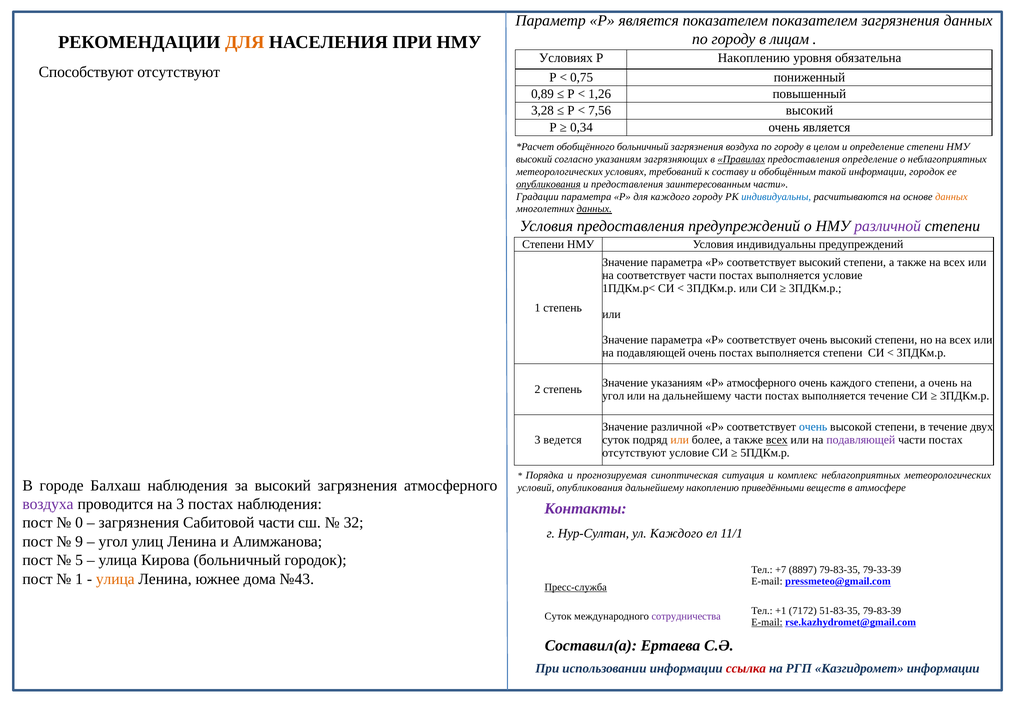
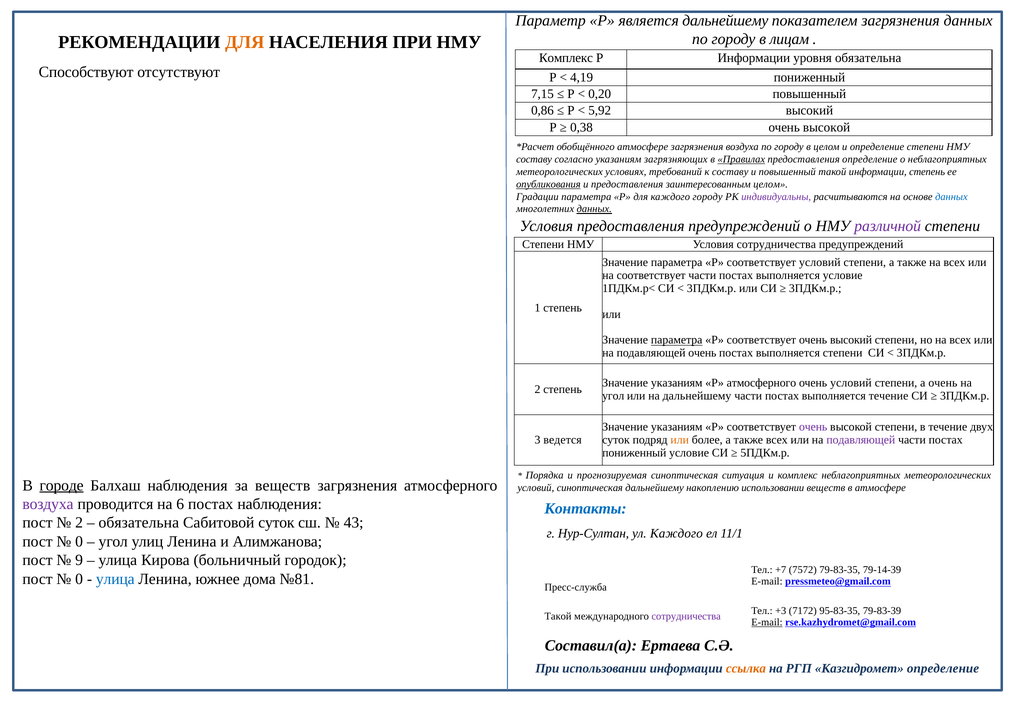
является показателем: показателем -> дальнейшему
Условиях at (566, 58): Условиях -> Комплекс
Р Накоплению: Накоплению -> Информации
0,75: 0,75 -> 4,19
0,89: 0,89 -> 7,15
1,26: 1,26 -> 0,20
3,28: 3,28 -> 0,86
7,56: 7,56 -> 5,92
0,34: 0,34 -> 0,38
является at (827, 128): является -> высокой
обобщённого больничный: больничный -> атмосфере
высокий at (534, 159): высокий -> составу
и обобщённым: обобщённым -> повышенный
информации городок: городок -> степень
заинтересованным части: части -> целом
индивидуальны at (776, 197) colour: blue -> purple
данных at (951, 197) colour: orange -> blue
Условия индивидуальны: индивидуальны -> сотрудничества
соответствует высокий: высокий -> условий
параметра at (677, 340) underline: none -> present
очень каждого: каждого -> условий
различной at (677, 428): различной -> указаниям
очень at (813, 428) colour: blue -> purple
всех at (777, 440) underline: present -> none
отсутствуют at (634, 453): отсутствуют -> пониженный
городе underline: none -> present
за высокий: высокий -> веществ
условий опубликования: опубликования -> синоптическая
накоплению приведёнными: приведёнными -> использовании
на 3: 3 -> 6
Контакты colour: purple -> blue
0 at (79, 523): 0 -> 2
загрязнения at (139, 523): загрязнения -> обязательна
Сабитовой части: части -> суток
32: 32 -> 43
9 at (79, 542): 9 -> 0
5: 5 -> 9
8897: 8897 -> 7572
79-33-39: 79-33-39 -> 79-14-39
1 at (79, 580): 1 -> 0
улица at (115, 580) colour: orange -> blue
№43: №43 -> №81
Пресс-служба underline: present -> none
+1: +1 -> +3
51-83-35: 51-83-35 -> 95-83-35
Суток at (558, 617): Суток -> Такой
ссылка colour: red -> orange
Казгидромет информации: информации -> определение
